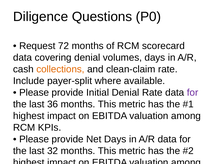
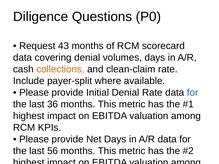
72: 72 -> 43
for at (193, 93) colour: purple -> blue
32: 32 -> 56
